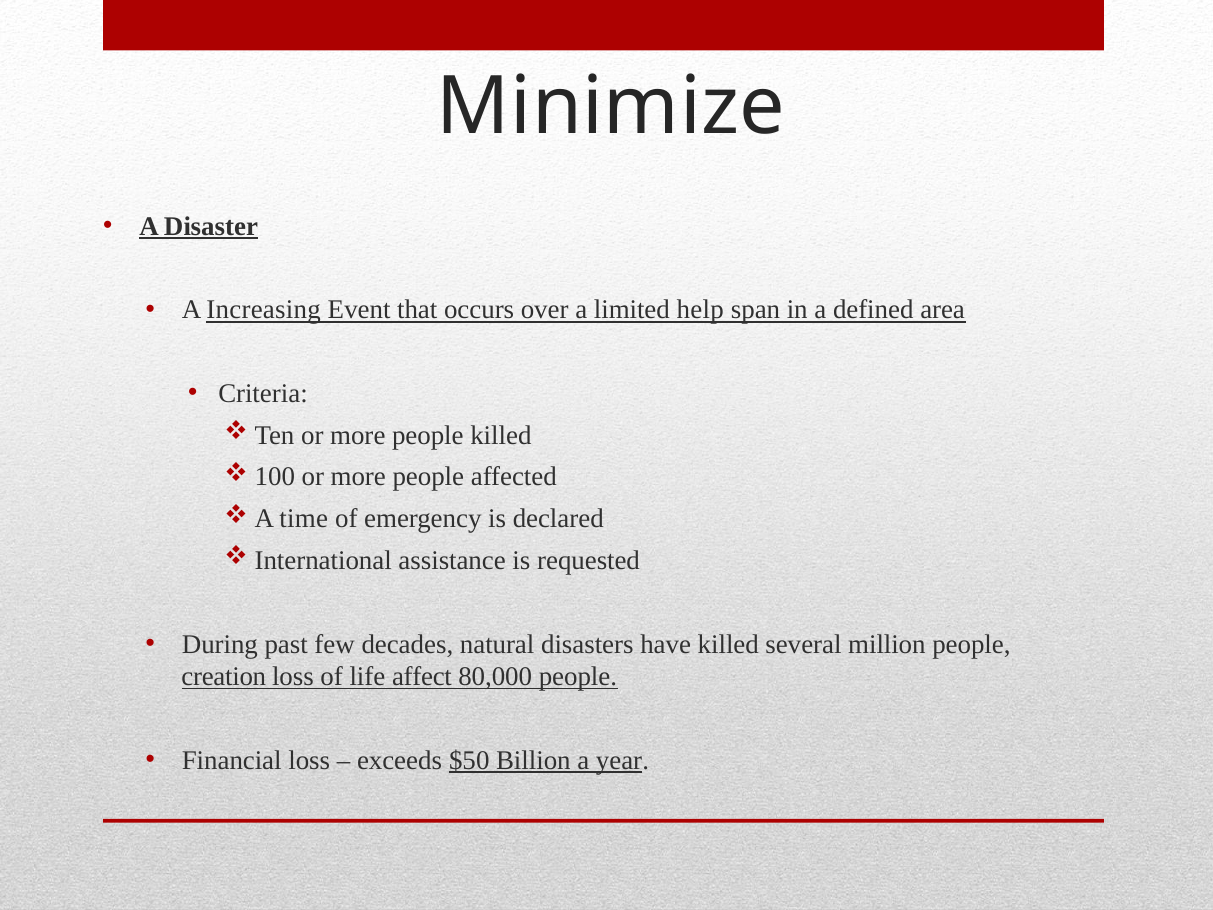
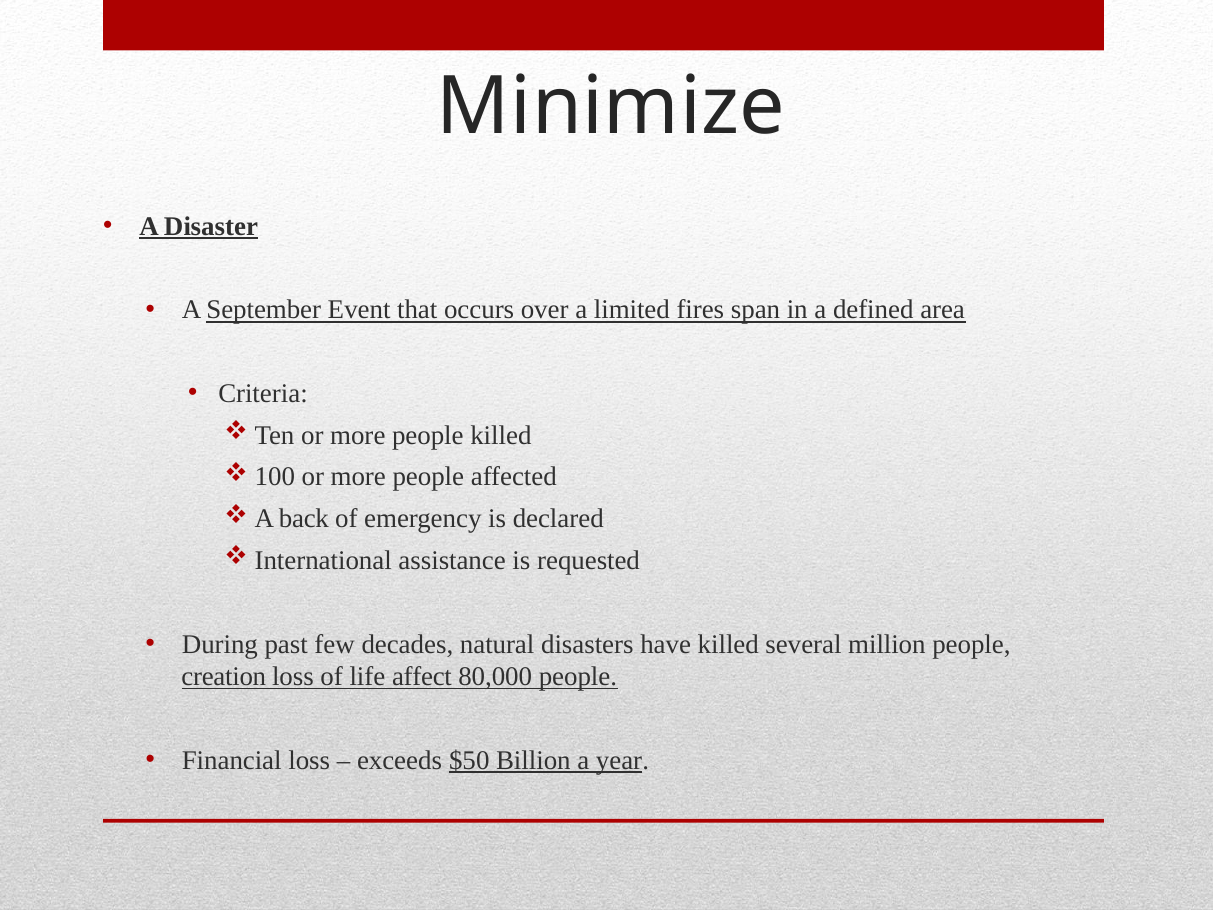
Increasing: Increasing -> September
help: help -> fires
time: time -> back
